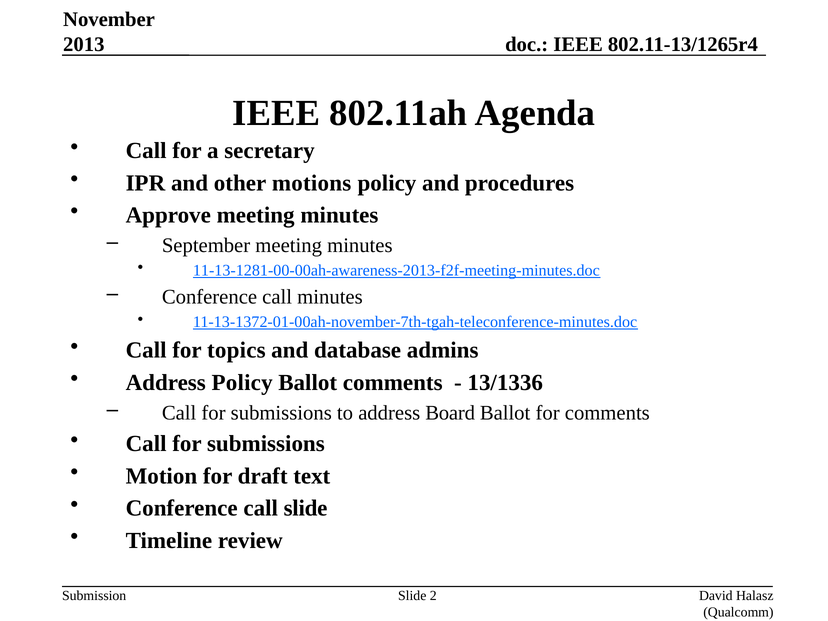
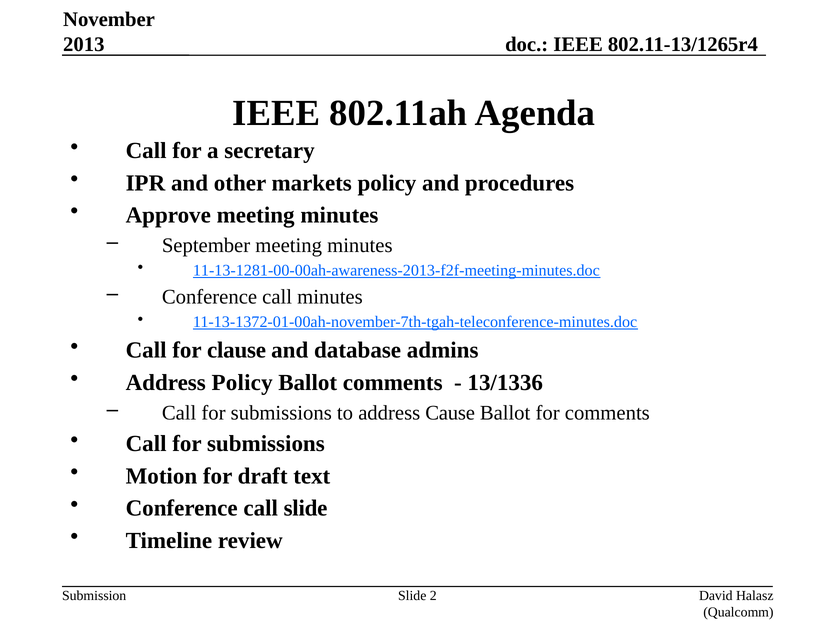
motions: motions -> markets
topics: topics -> clause
Board: Board -> Cause
